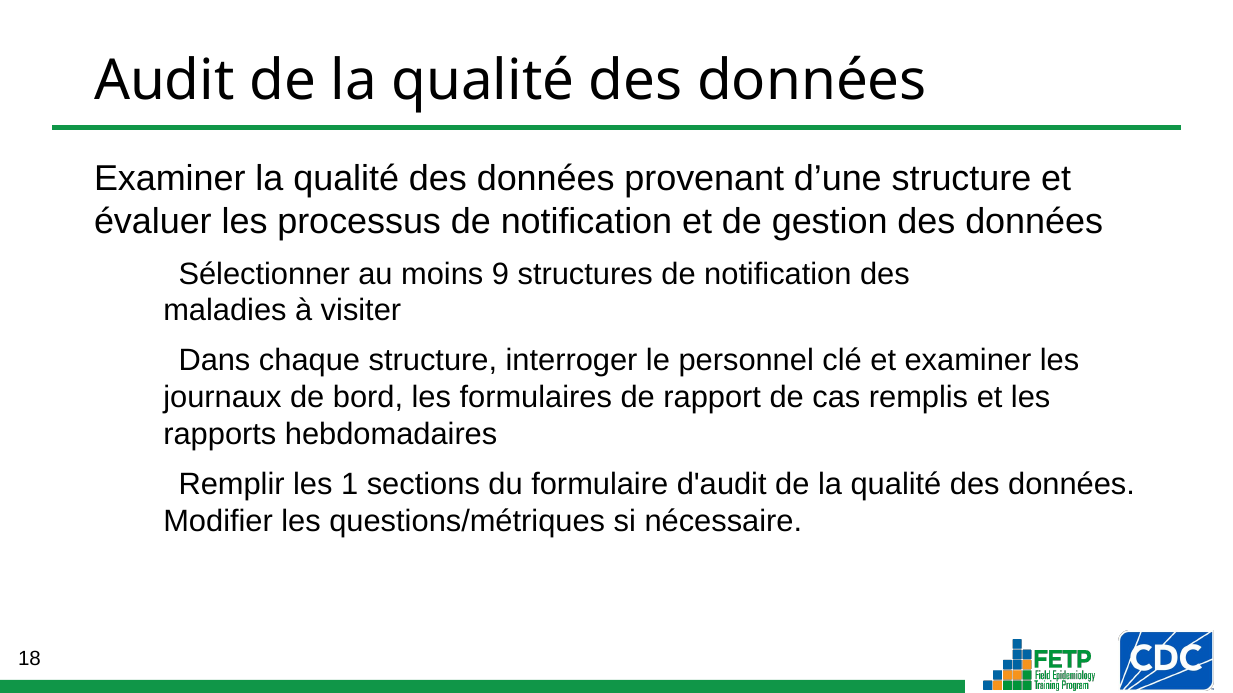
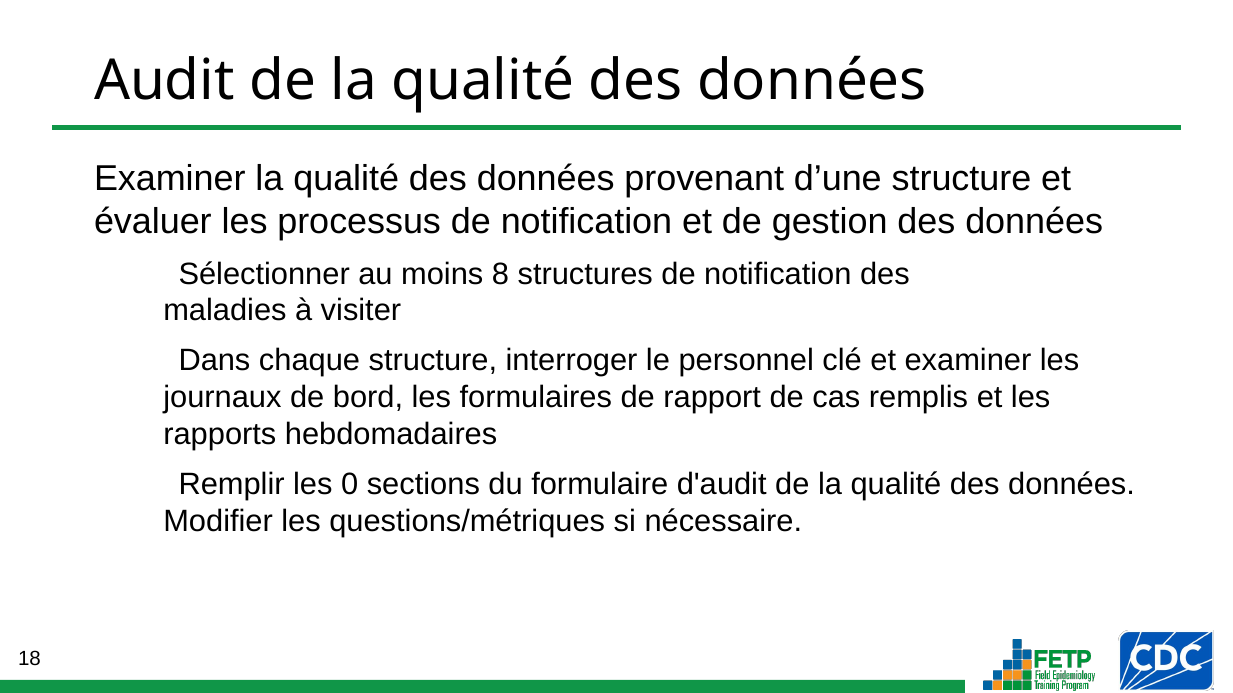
9: 9 -> 8
1: 1 -> 0
